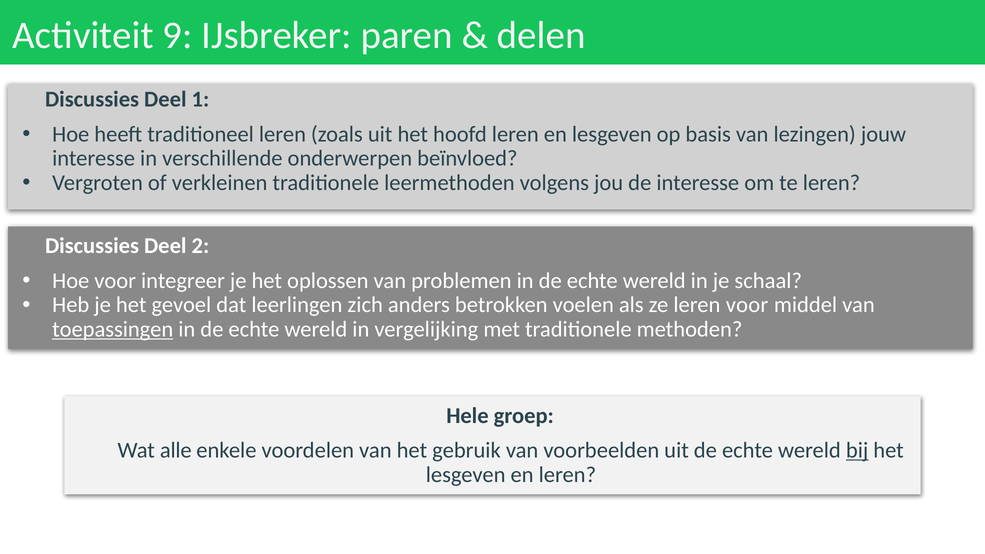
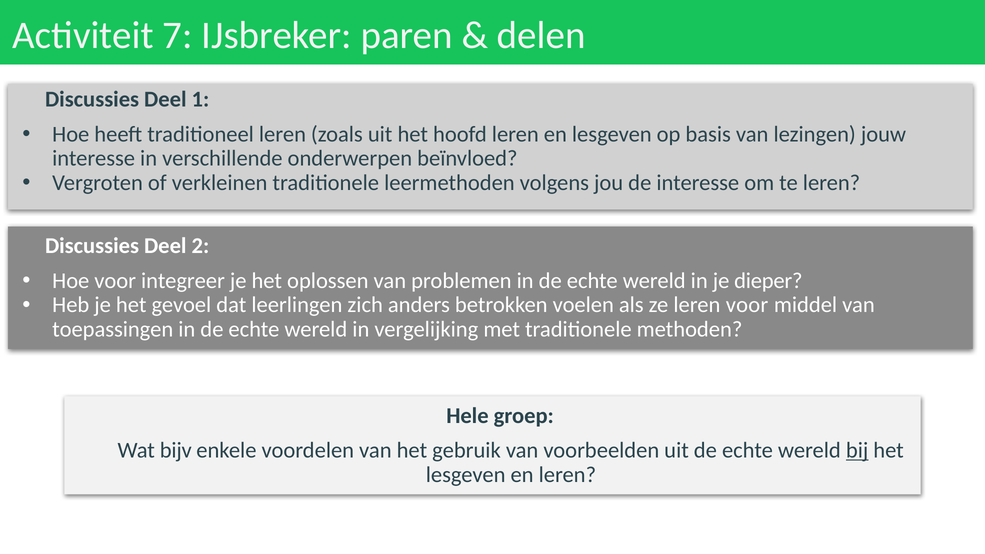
9: 9 -> 7
schaal: schaal -> dieper
toepassingen underline: present -> none
alle: alle -> bijv
